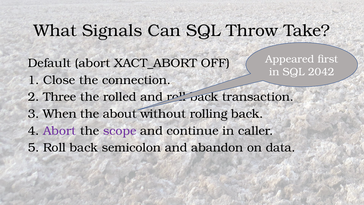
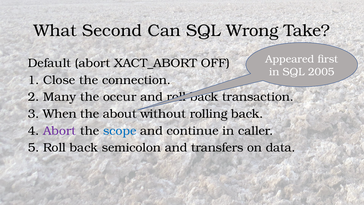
Signals: Signals -> Second
Throw: Throw -> Wrong
2042: 2042 -> 2005
Three: Three -> Many
rolled: rolled -> occur
scope colour: purple -> blue
abandon: abandon -> transfers
